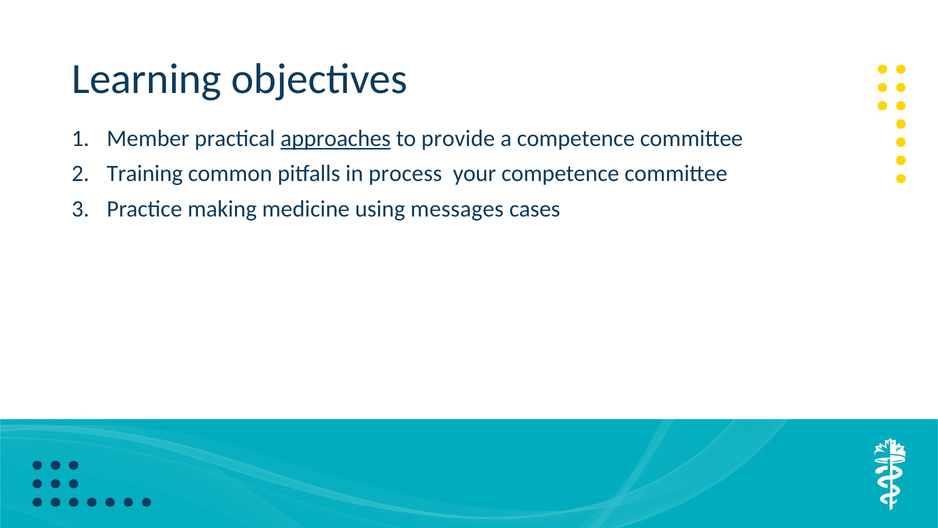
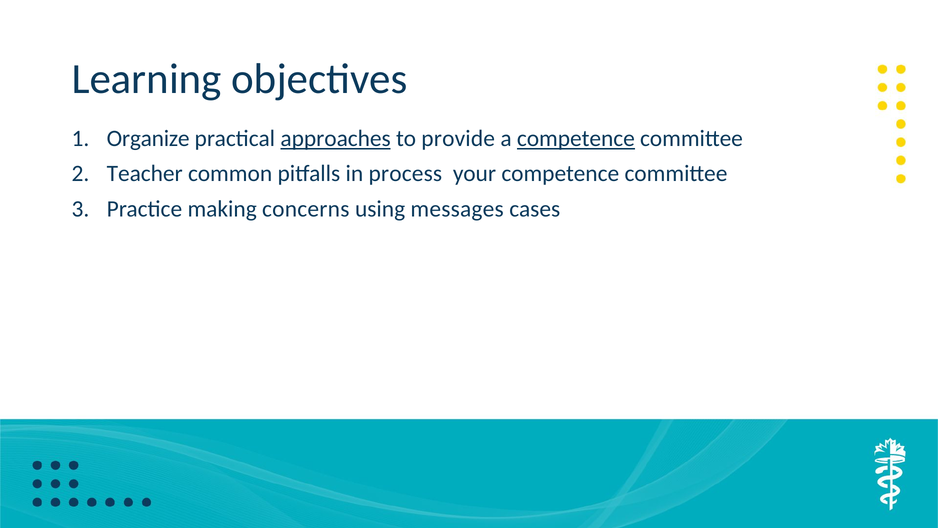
Member: Member -> Organize
competence at (576, 138) underline: none -> present
Training: Training -> Teacher
medicine: medicine -> concerns
